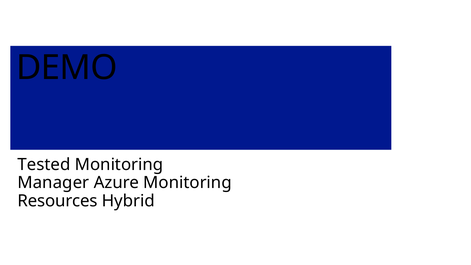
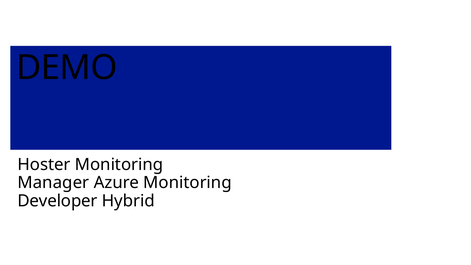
Tested: Tested -> Hoster
Resources: Resources -> Developer
